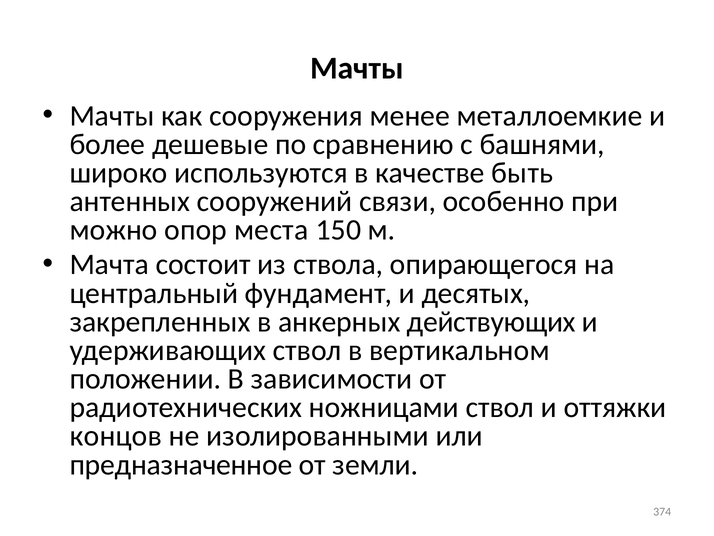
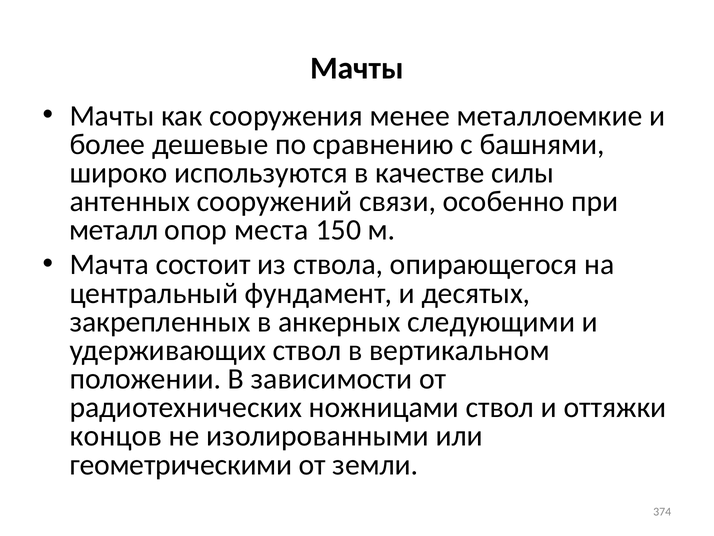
быть: быть -> силы
можно: можно -> металл
действующих: действующих -> следующими
предназначенное: предназначенное -> геометрическими
